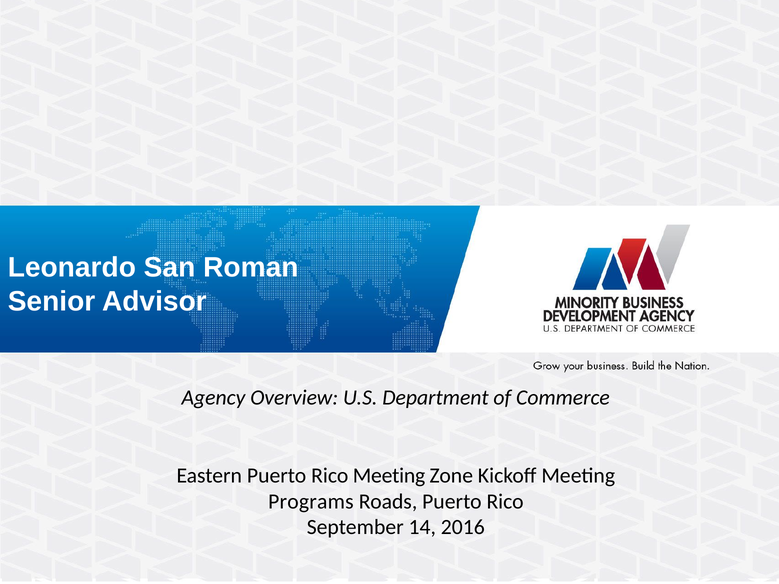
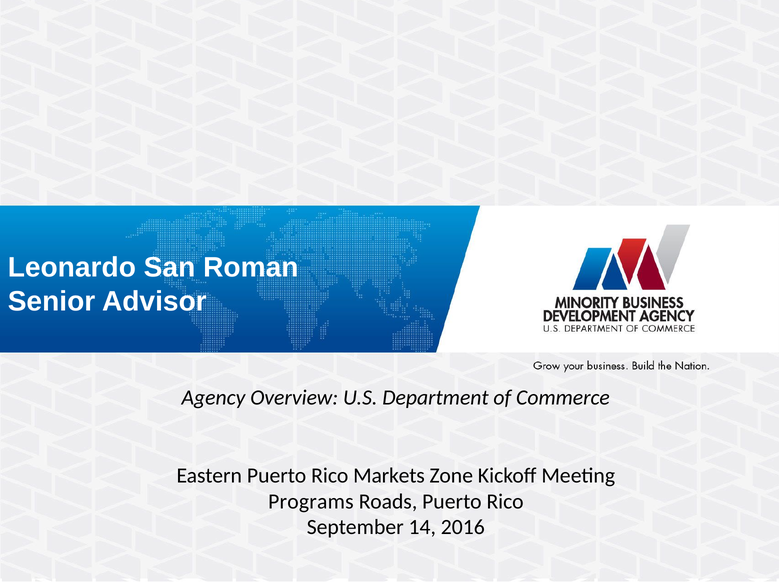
Rico Meeting: Meeting -> Markets
